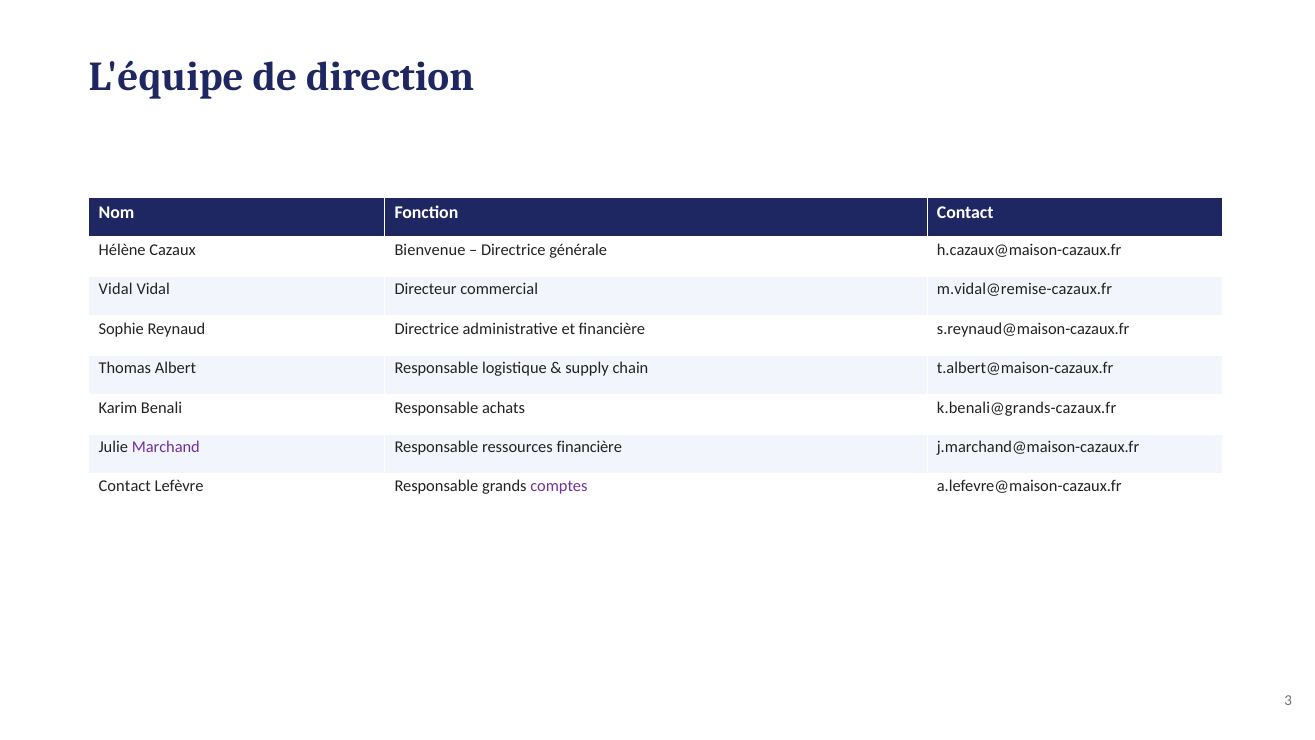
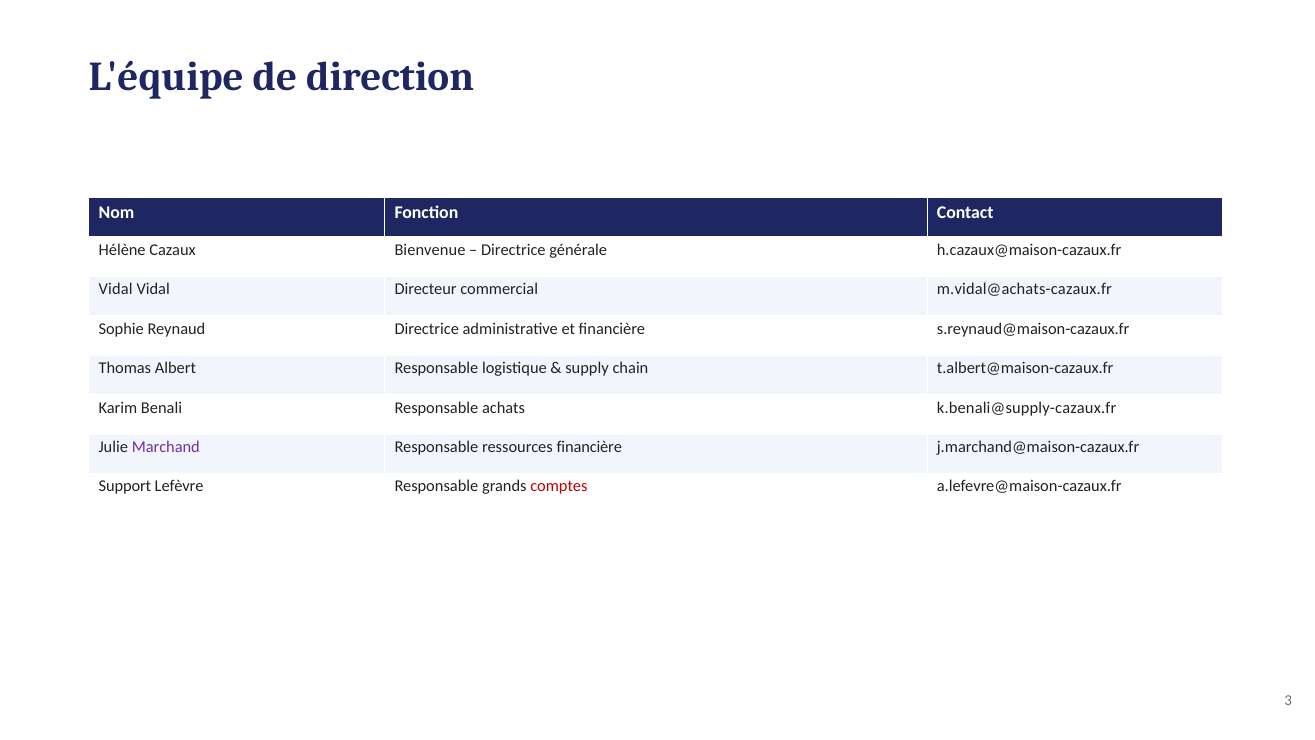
m.vidal@remise-cazaux.fr: m.vidal@remise-cazaux.fr -> m.vidal@achats-cazaux.fr
k.benali@grands-cazaux.fr: k.benali@grands-cazaux.fr -> k.benali@supply-cazaux.fr
Contact at (125, 486): Contact -> Support
comptes colour: purple -> red
